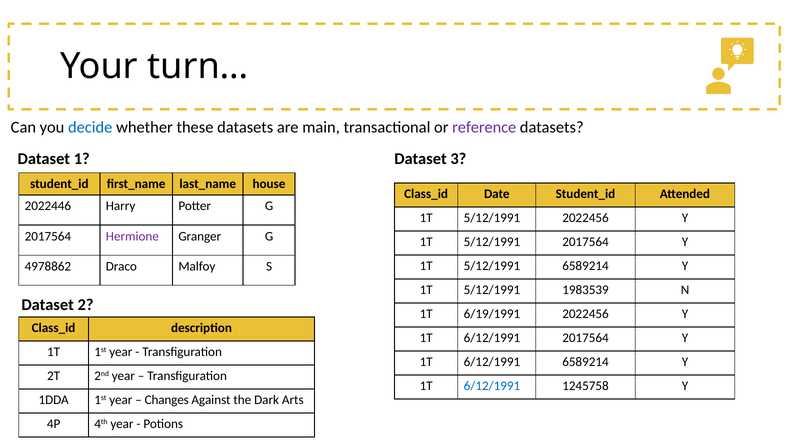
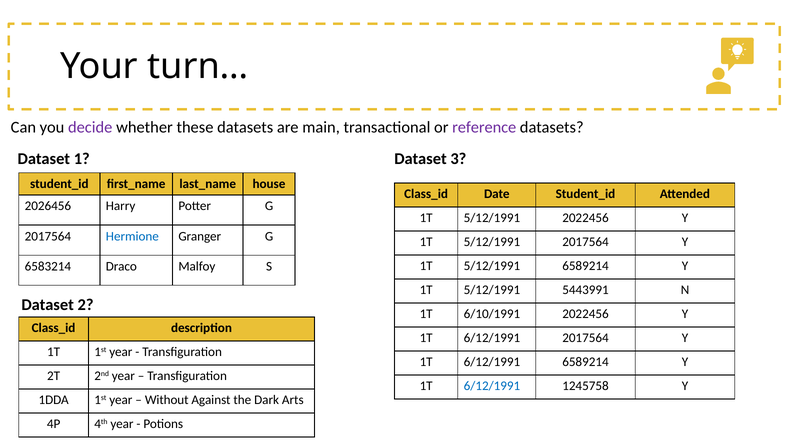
decide colour: blue -> purple
2022446: 2022446 -> 2026456
Hermione colour: purple -> blue
4978862: 4978862 -> 6583214
1983539: 1983539 -> 5443991
6/19/1991: 6/19/1991 -> 6/10/1991
Changes: Changes -> Without
